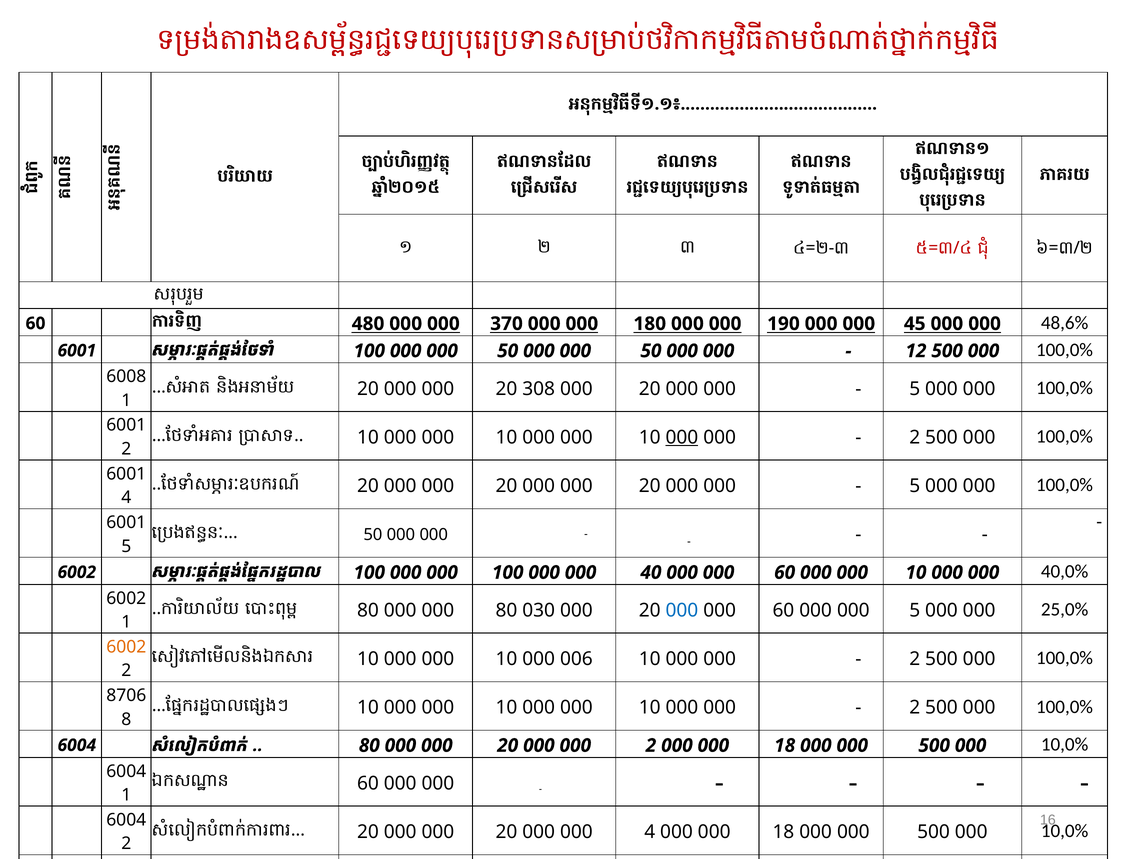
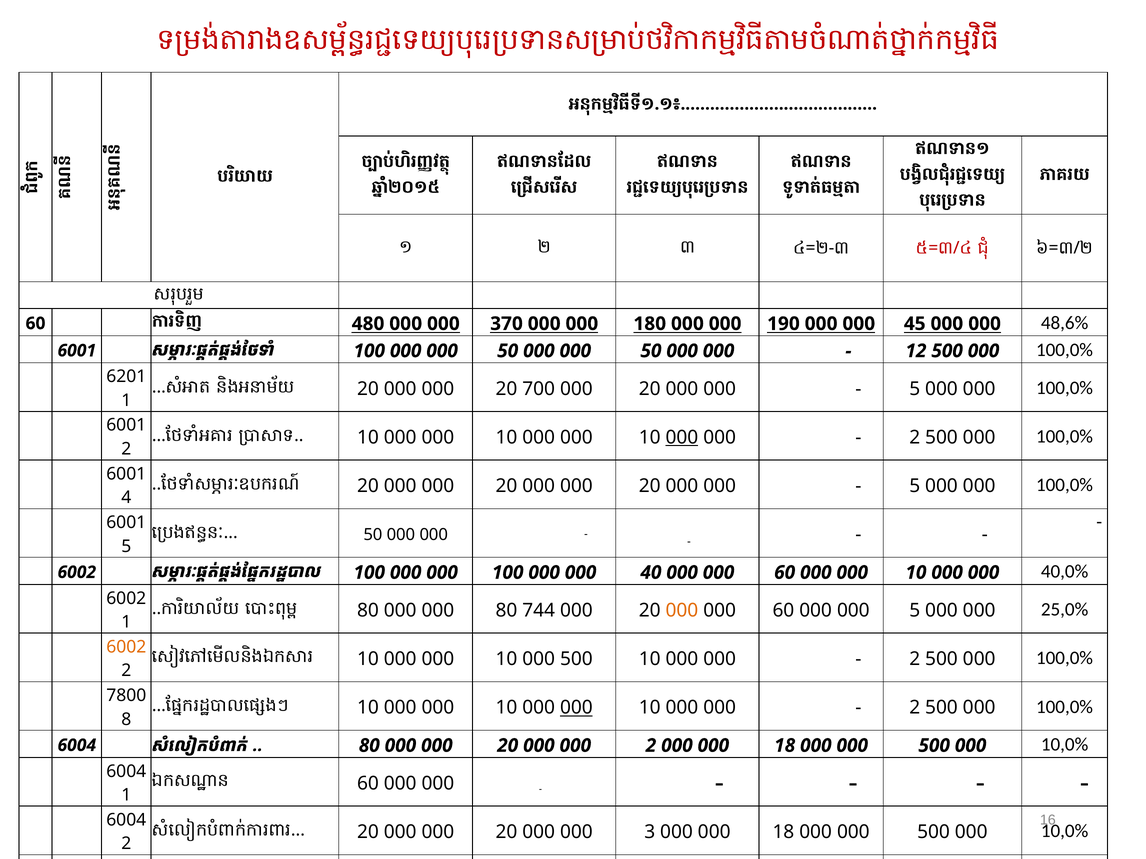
6008: 6008 -> 6201
308: 308 -> 700
030: 030 -> 744
000 at (682, 611) colour: blue -> orange
10 000 006: 006 -> 500
8706: 8706 -> 7800
000 at (576, 708) underline: none -> present
000 4: 4 -> 3
